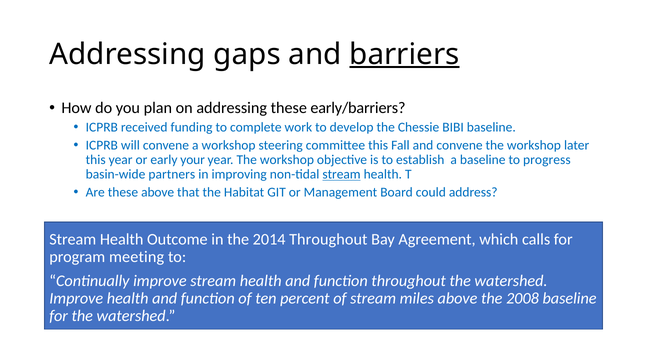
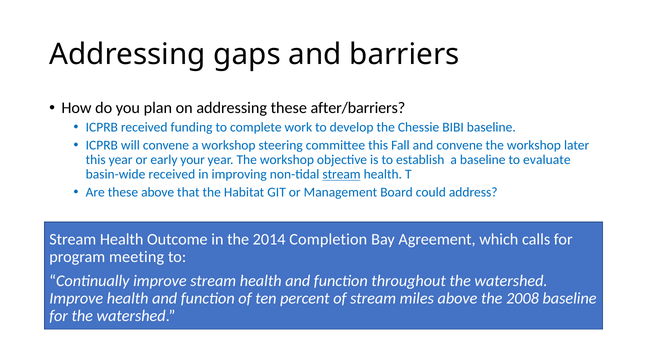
barriers underline: present -> none
early/barriers: early/barriers -> after/barriers
progress: progress -> evaluate
basin-wide partners: partners -> received
2014 Throughout: Throughout -> Completion
